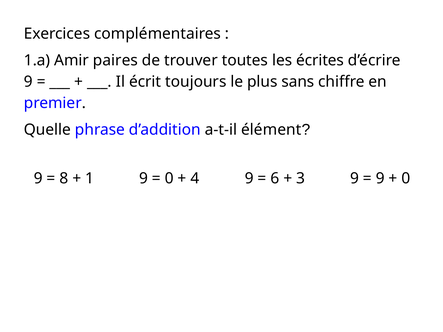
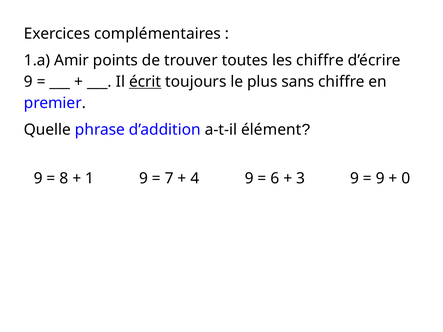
paires: paires -> points
les écrites: écrites -> chiffre
écrit underline: none -> present
0 at (169, 178): 0 -> 7
